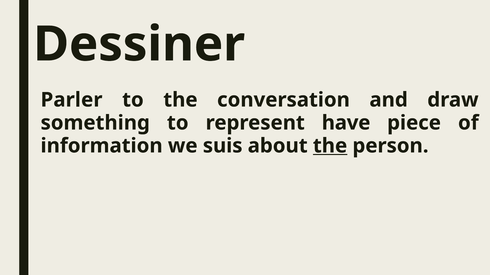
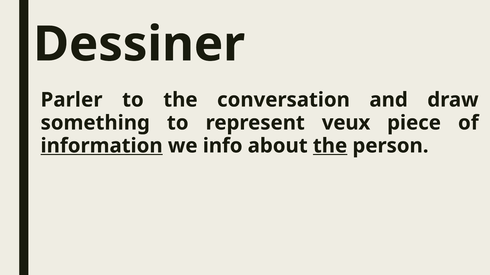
have: have -> veux
information underline: none -> present
suis: suis -> info
